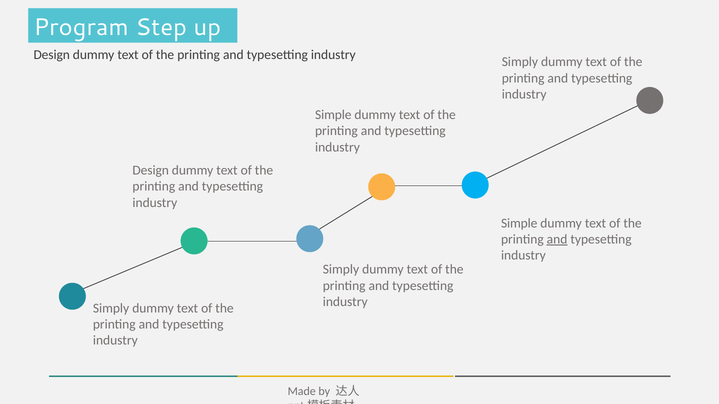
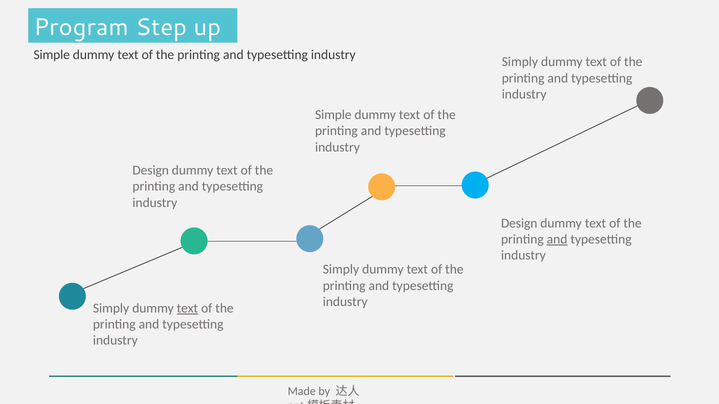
Design at (52, 55): Design -> Simple
Simple at (519, 223): Simple -> Design
text at (187, 309) underline: none -> present
